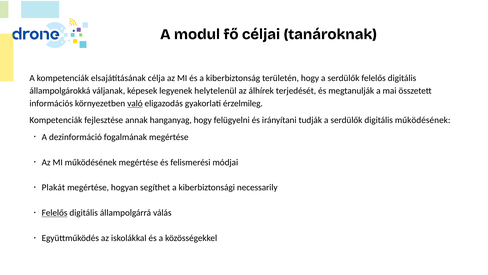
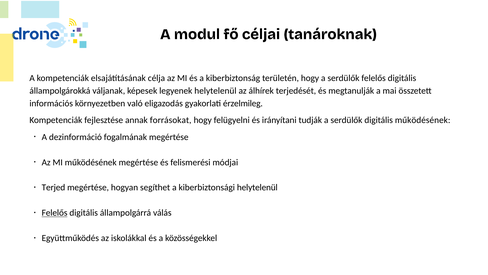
való underline: present -> none
hanganyag: hanganyag -> forrásokat
Plakát: Plakát -> Terjed
kiberbiztonsági necessarily: necessarily -> helytelenül
